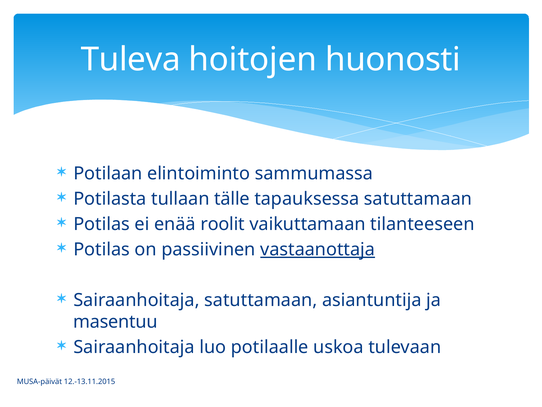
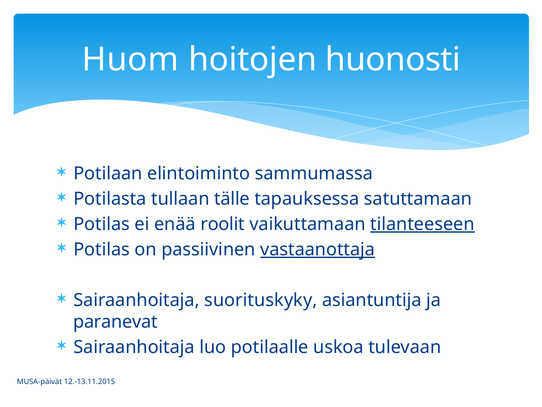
Tuleva: Tuleva -> Huom
tilanteeseen underline: none -> present
Sairaanhoitaja satuttamaan: satuttamaan -> suorituskyky
masentuu: masentuu -> paranevat
